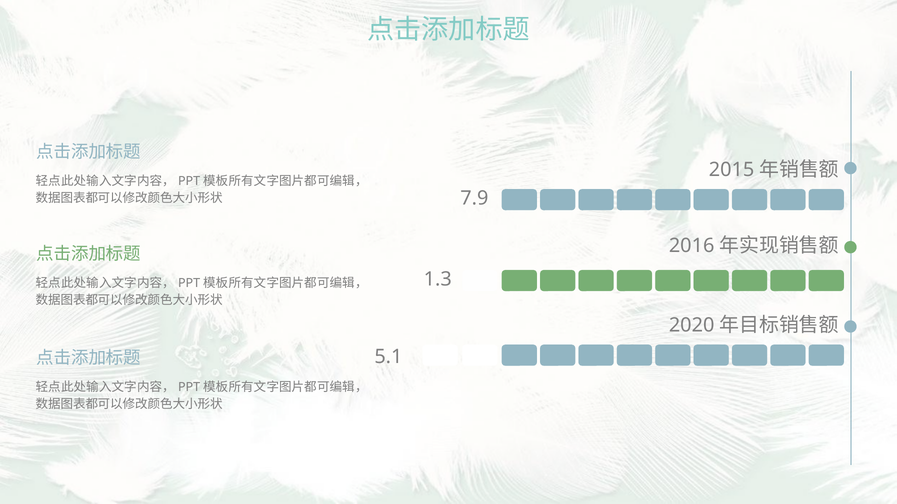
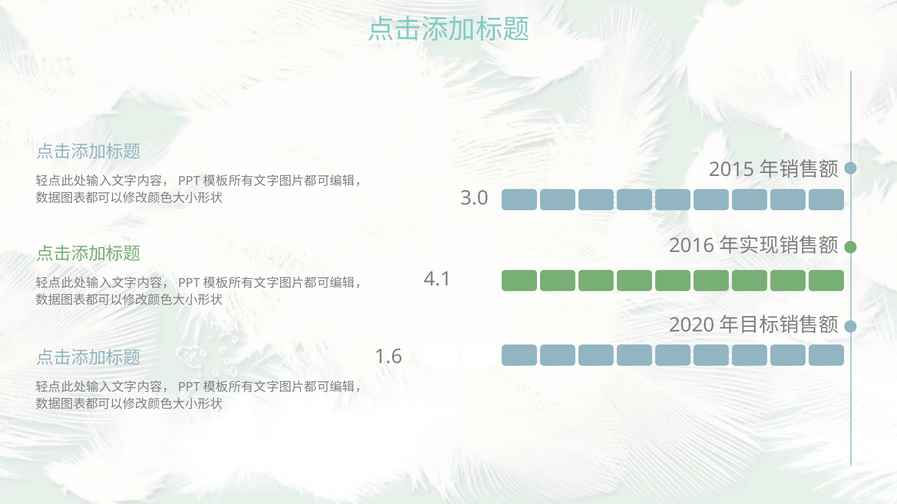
7.9: 7.9 -> 3.0
1.3: 1.3 -> 4.1
5.1: 5.1 -> 1.6
